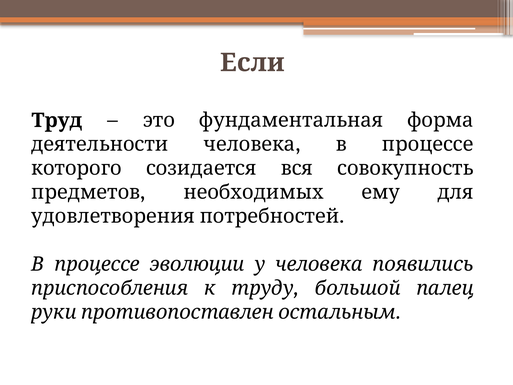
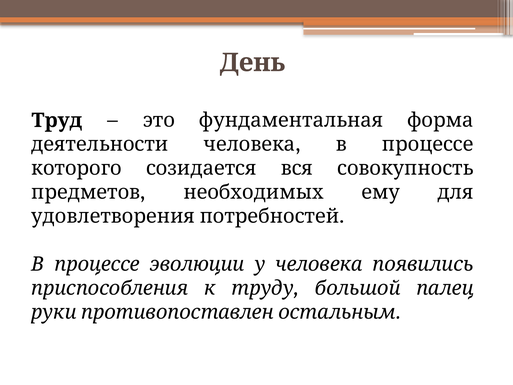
Если: Если -> День
